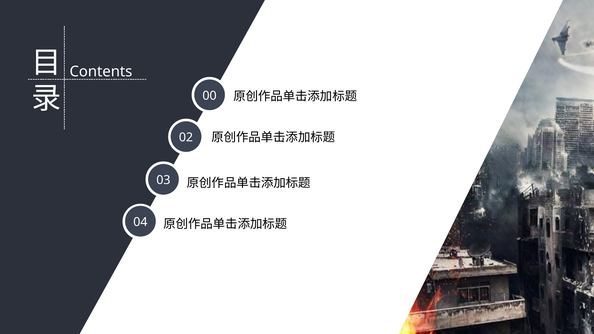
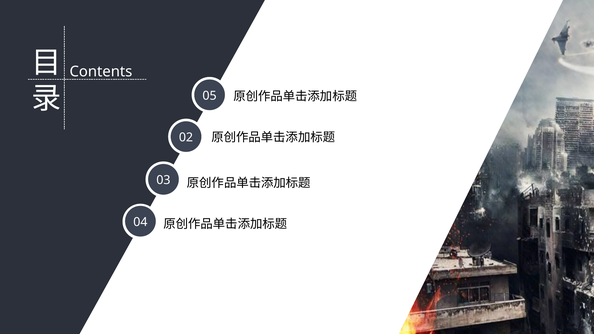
00: 00 -> 05
